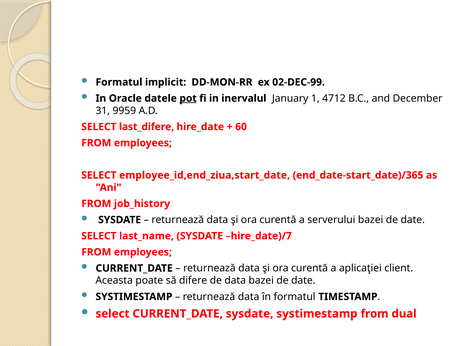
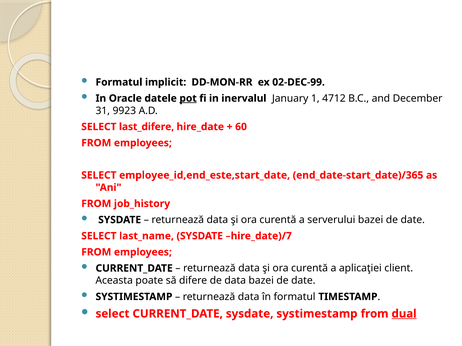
9959: 9959 -> 9923
employee_id,end_ziua,start_date: employee_id,end_ziua,start_date -> employee_id,end_este,start_date
dual underline: none -> present
